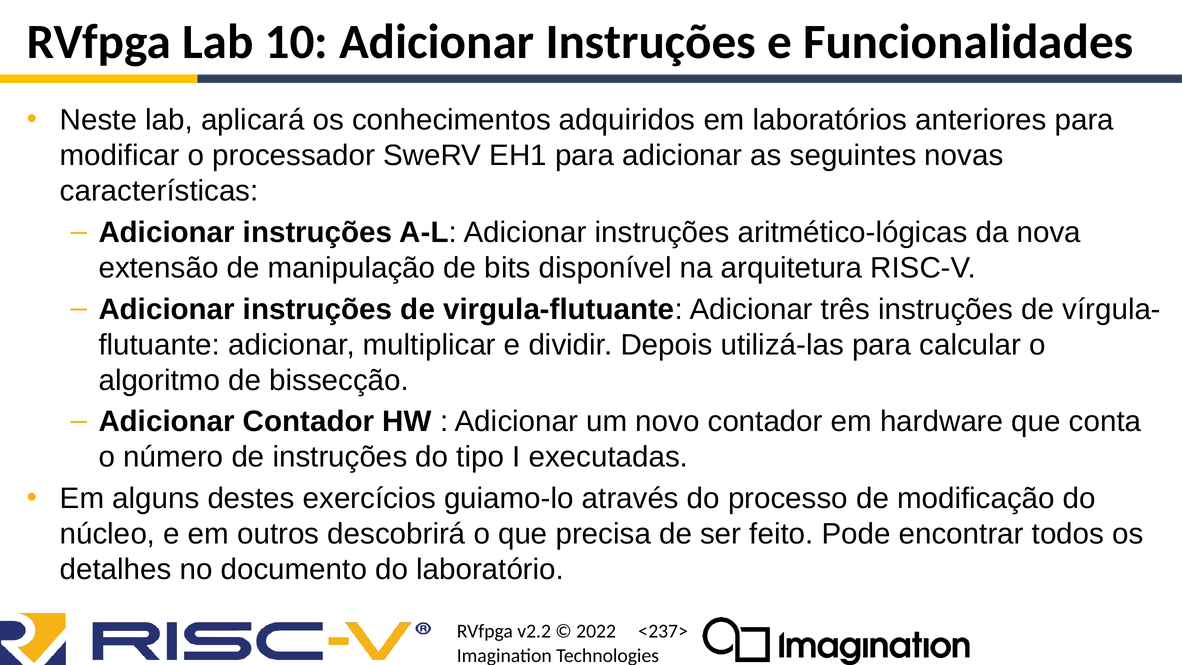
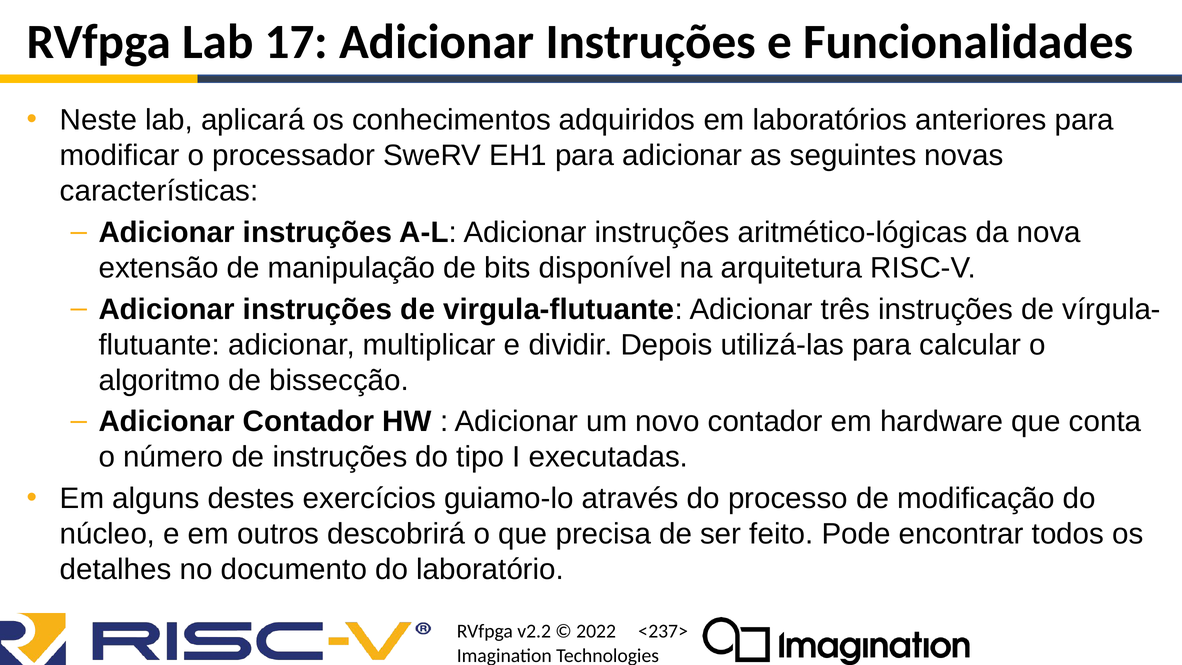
10: 10 -> 17
